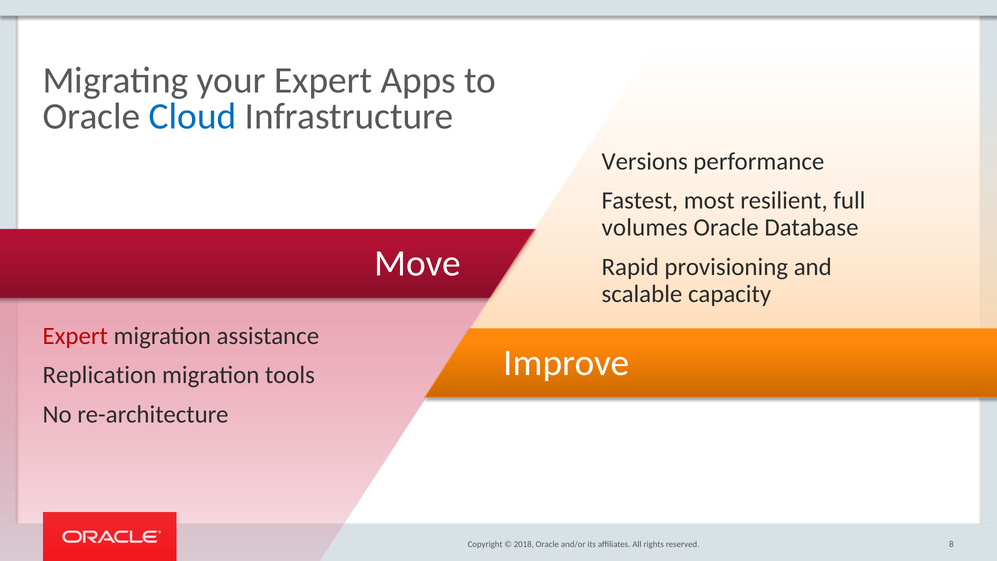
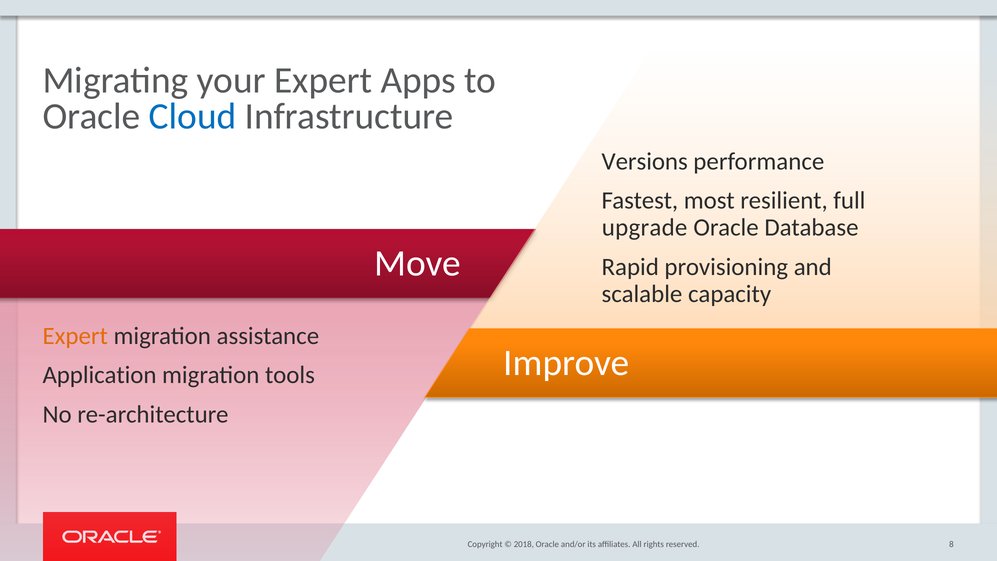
volumes: volumes -> upgrade
Expert at (75, 336) colour: red -> orange
Replication: Replication -> Application
